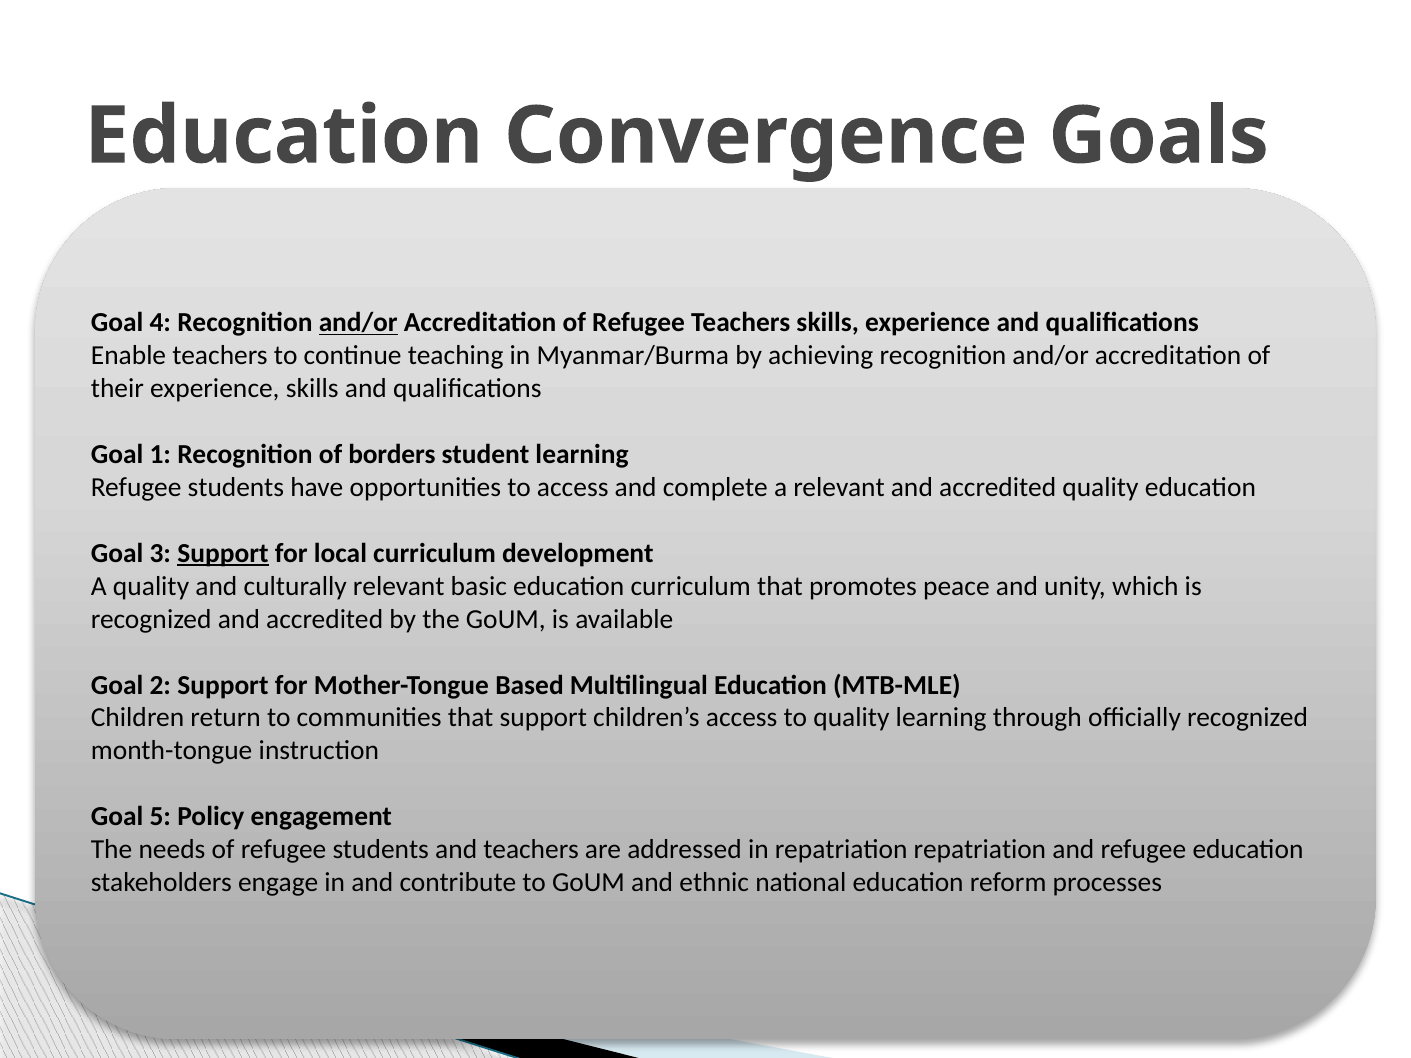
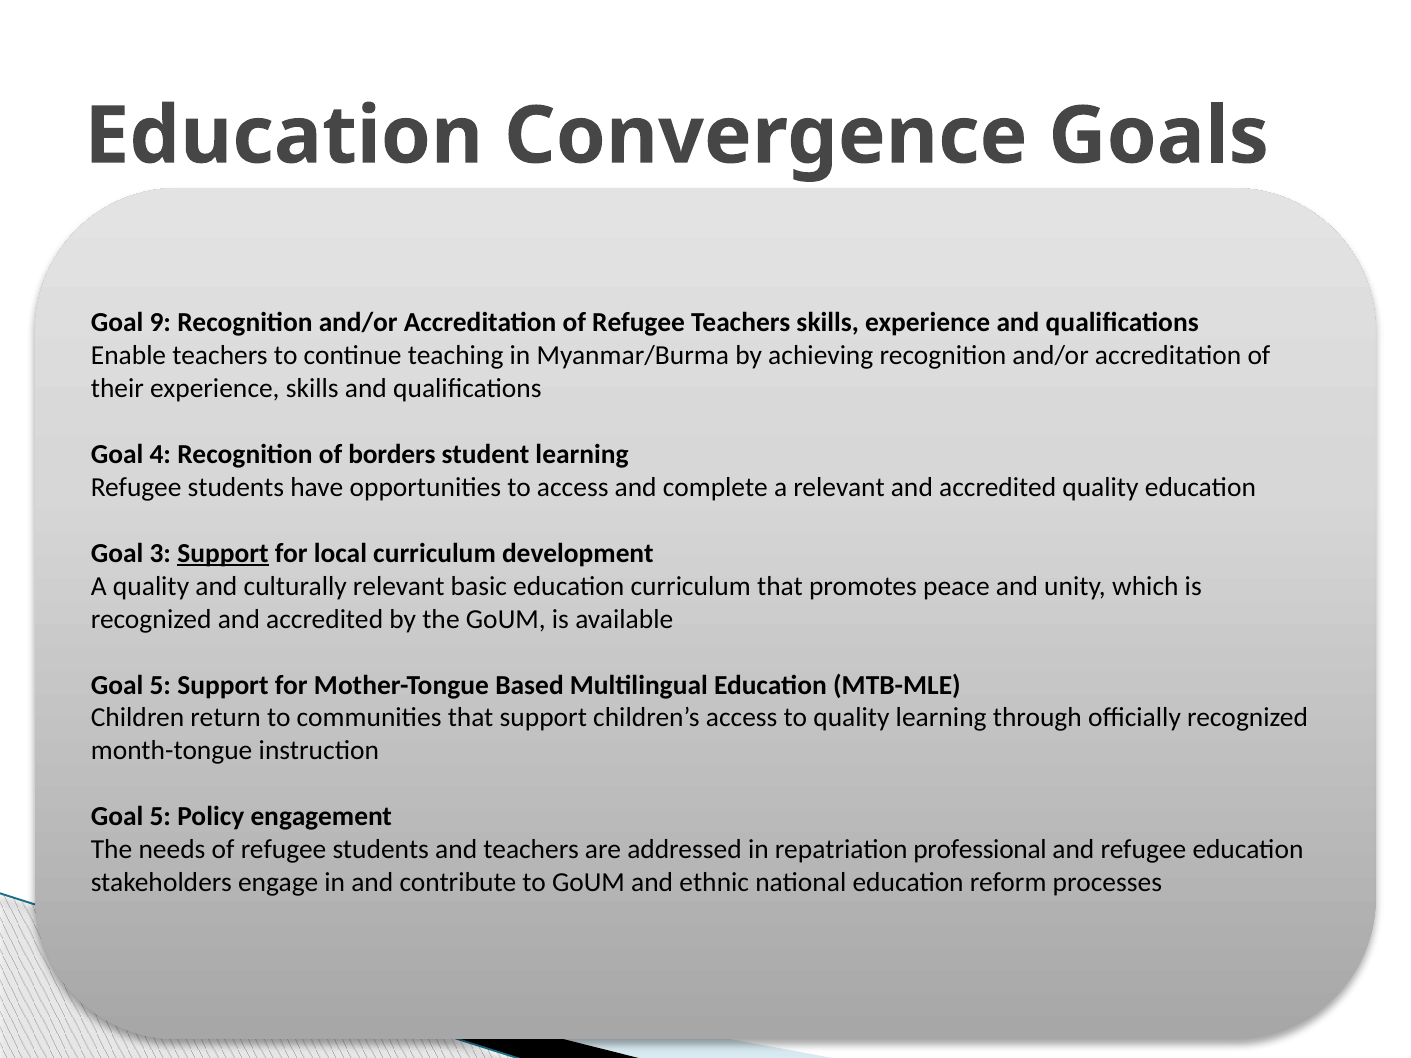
4: 4 -> 9
and/or at (358, 323) underline: present -> none
1: 1 -> 4
2 at (160, 685): 2 -> 5
repatriation repatriation: repatriation -> professional
